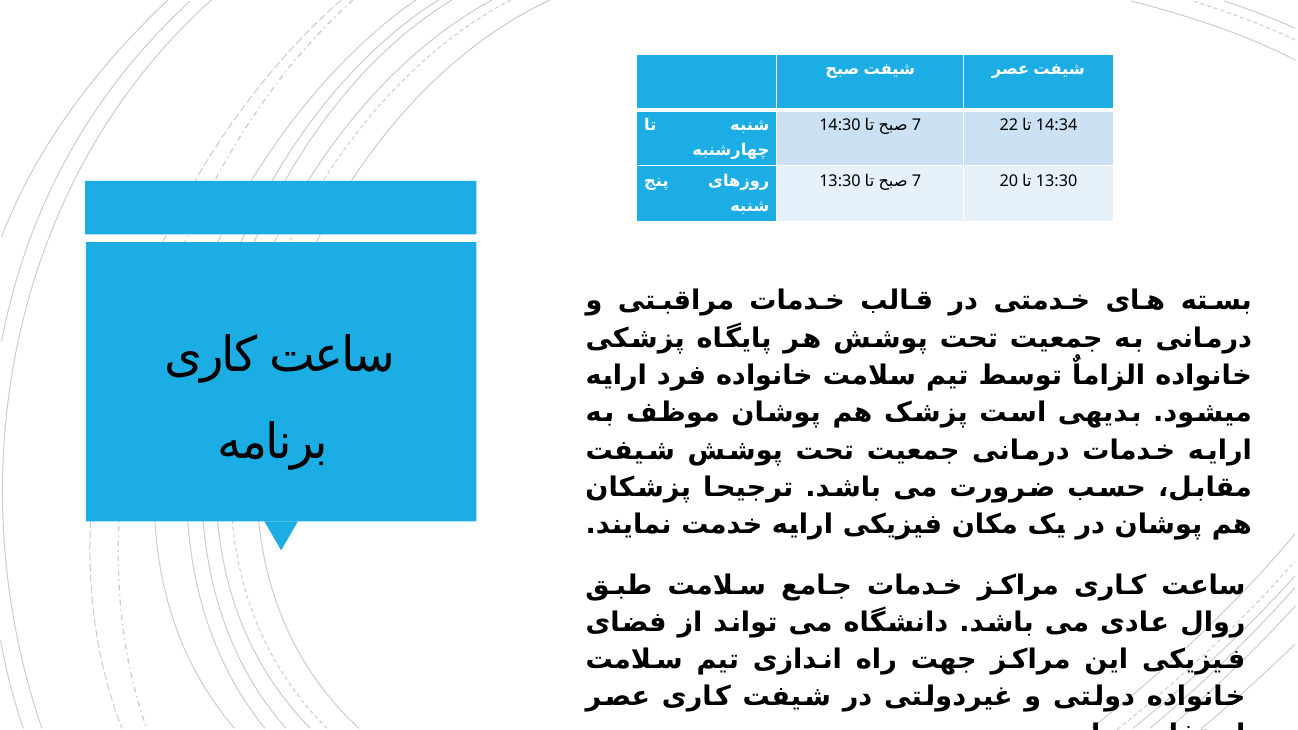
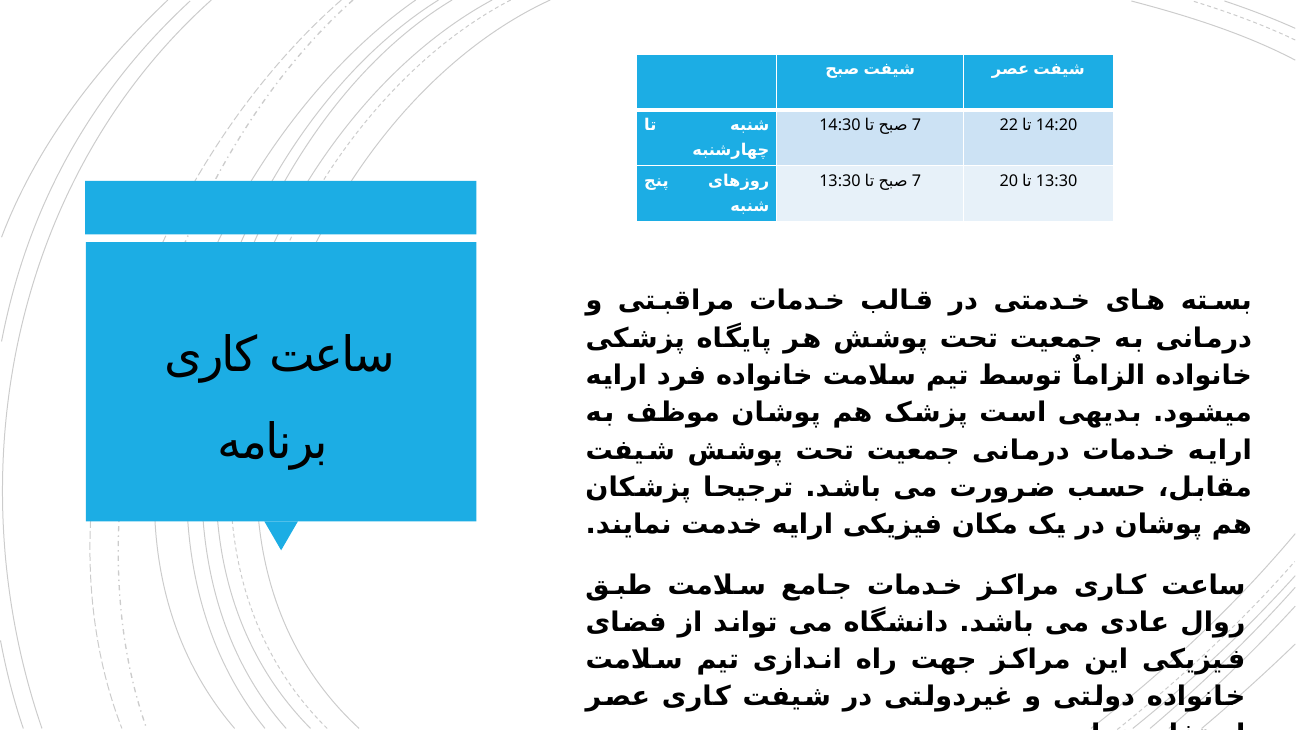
14:34: 14:34 -> 14:20
